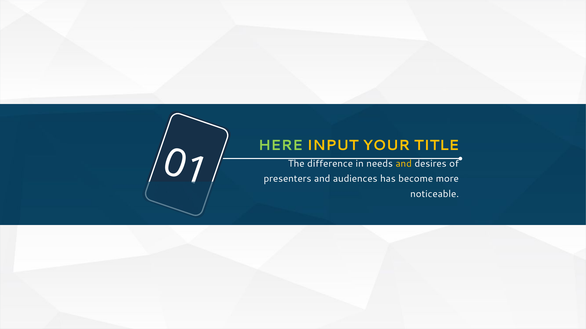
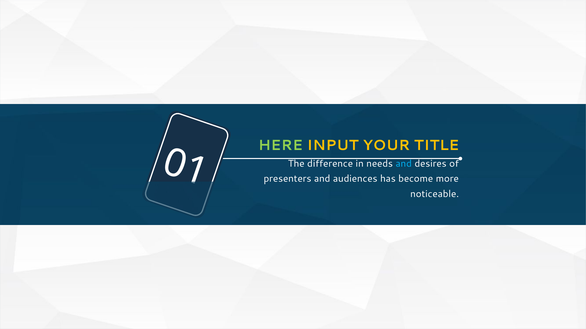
and at (404, 164) colour: yellow -> light blue
